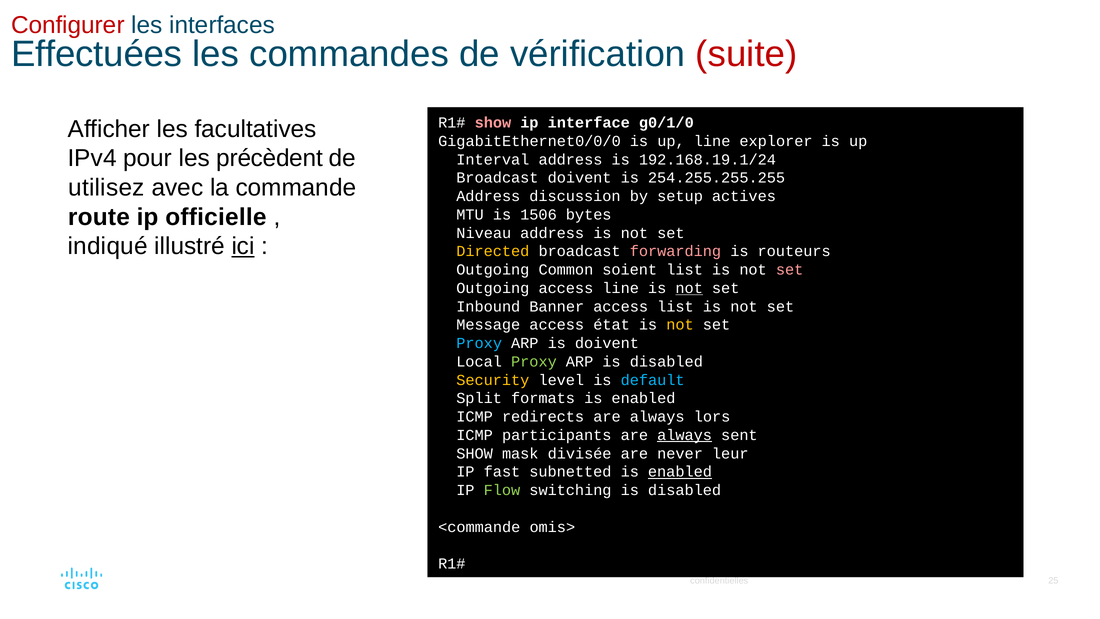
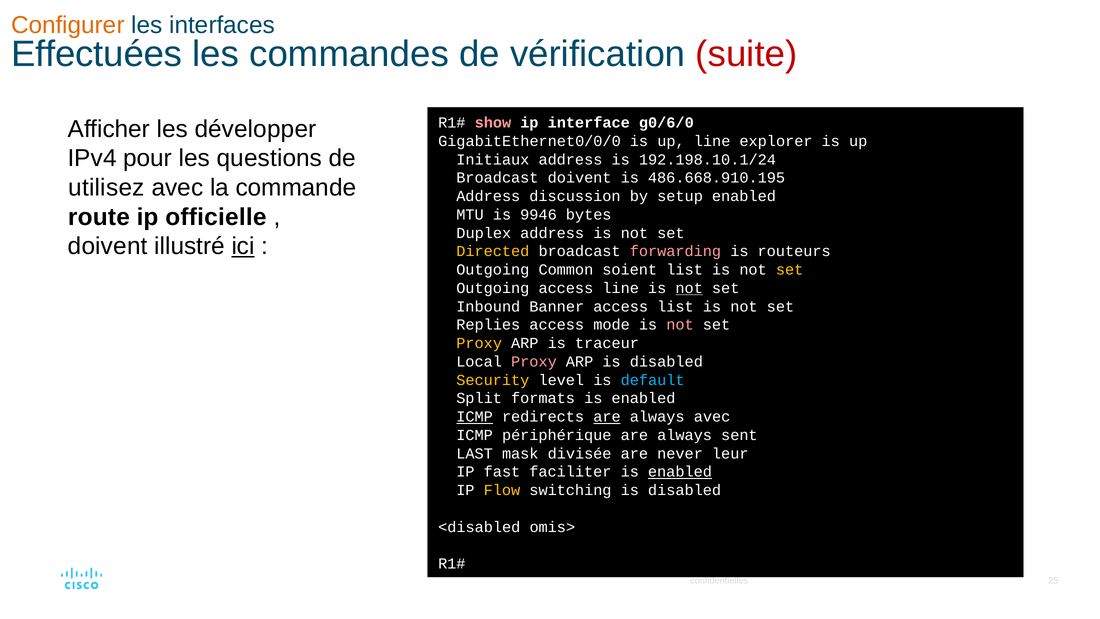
Configurer colour: red -> orange
g0/1/0: g0/1/0 -> g0/6/0
facultatives: facultatives -> développer
précèdent: précèdent -> questions
Interval: Interval -> Initiaux
192.168.19.1/24: 192.168.19.1/24 -> 192.198.10.1/24
254.255.255.255: 254.255.255.255 -> 486.668.910.195
setup actives: actives -> enabled
1506: 1506 -> 9946
Niveau: Niveau -> Duplex
indiqué at (108, 246): indiqué -> doivent
set at (790, 270) colour: pink -> yellow
Message: Message -> Replies
état: état -> mode
not at (680, 325) colour: yellow -> pink
Proxy at (479, 343) colour: light blue -> yellow
is doivent: doivent -> traceur
Proxy at (534, 362) colour: light green -> pink
ICMP at (475, 417) underline: none -> present
are at (607, 417) underline: none -> present
always lors: lors -> avec
participants: participants -> périphérique
always at (685, 435) underline: present -> none
SHOW at (475, 453): SHOW -> LAST
subnetted: subnetted -> faciliter
Flow colour: light green -> yellow
<commande: <commande -> <disabled
